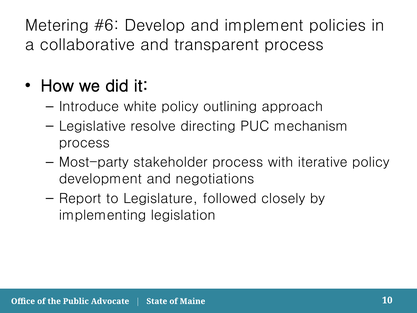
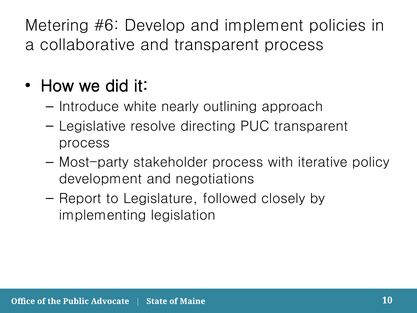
white policy: policy -> nearly
PUC mechanism: mechanism -> transparent
